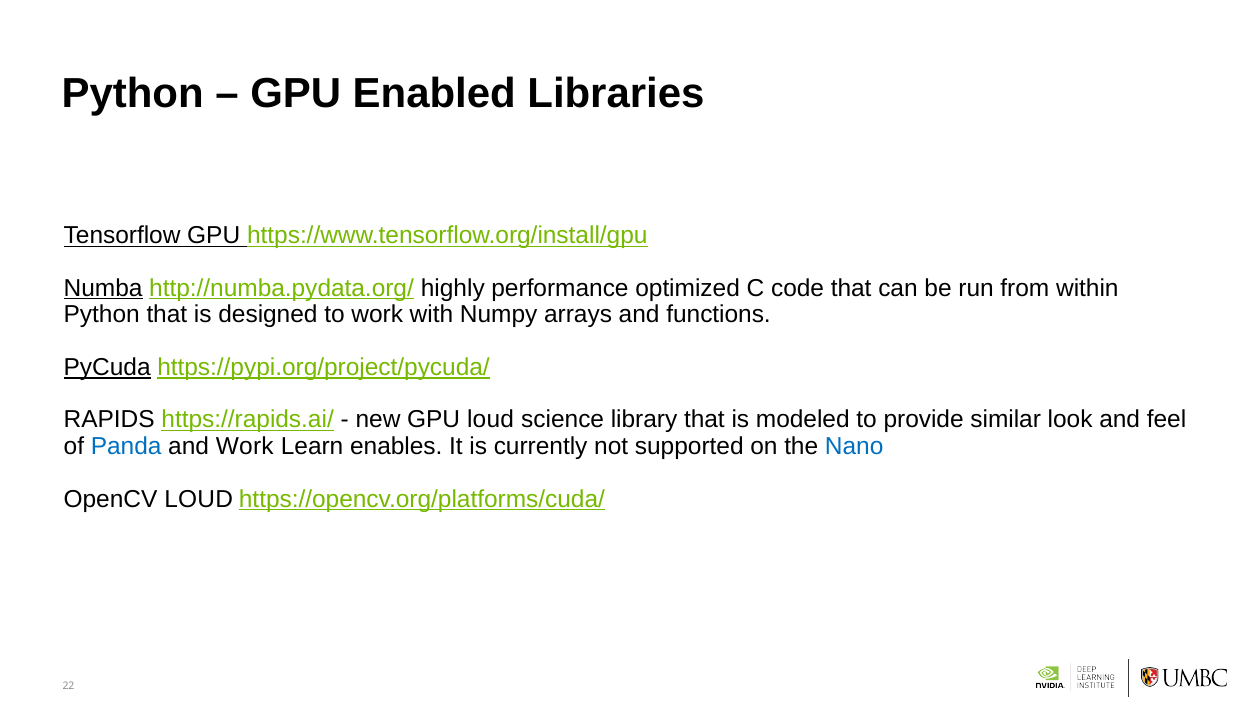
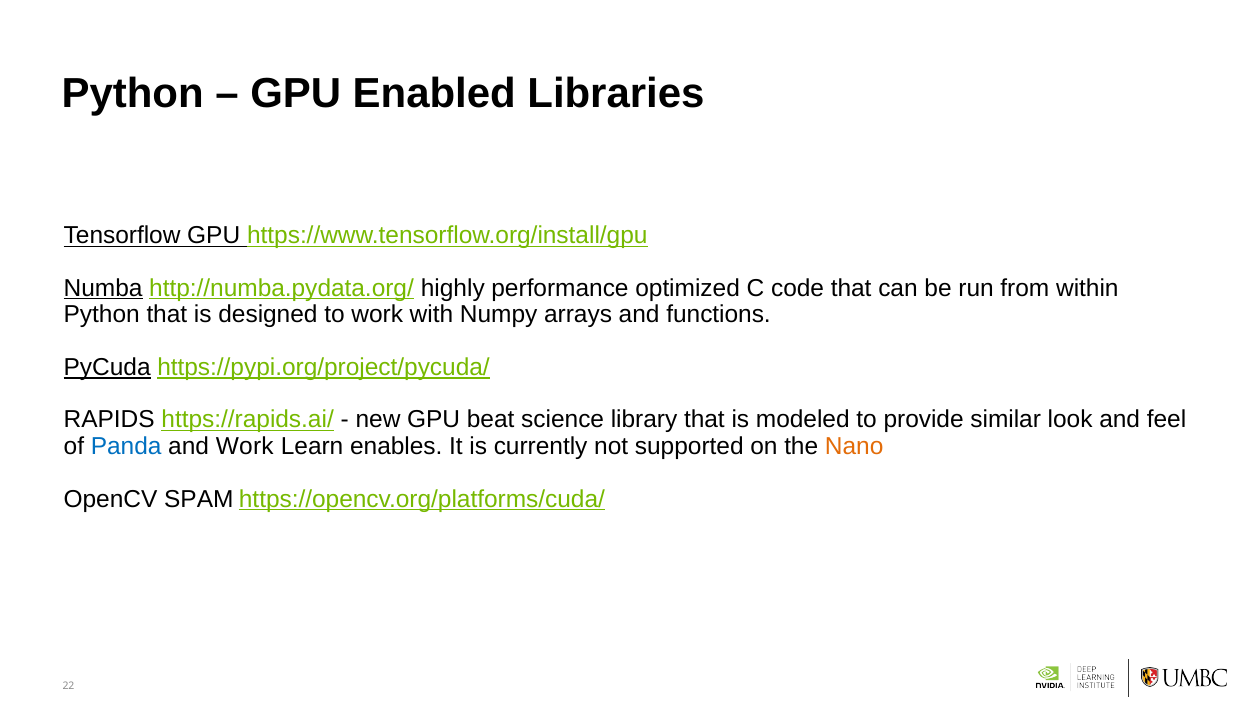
GPU loud: loud -> beat
Nano colour: blue -> orange
OpenCV LOUD: LOUD -> SPAM
